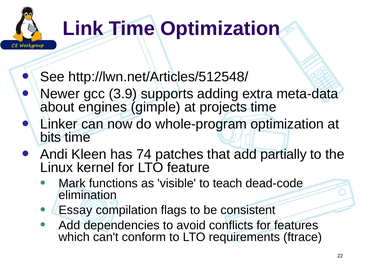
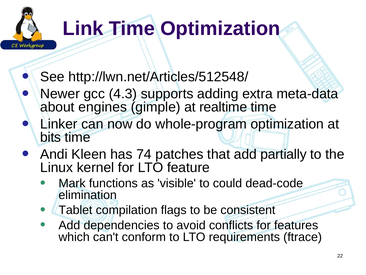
3.9: 3.9 -> 4.3
projects: projects -> realtime
teach: teach -> could
Essay: Essay -> Tablet
